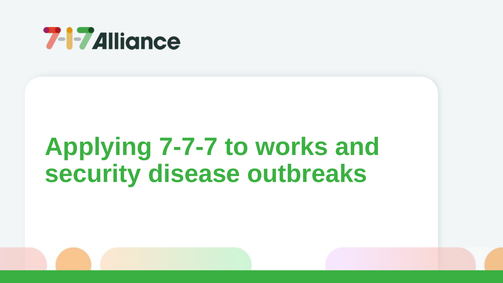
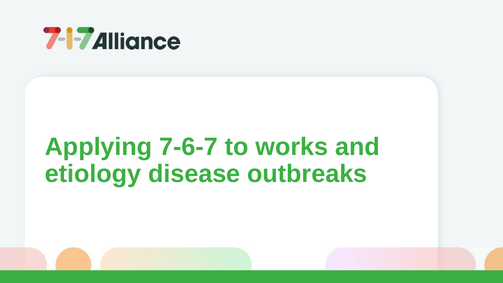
7-7-7: 7-7-7 -> 7-6-7
security: security -> etiology
